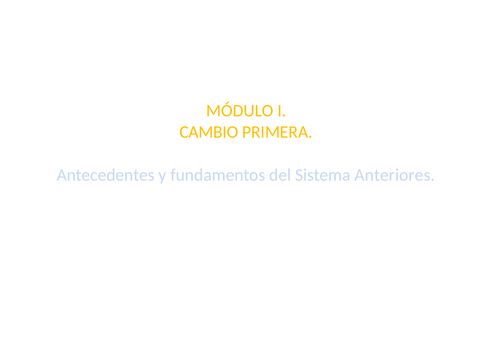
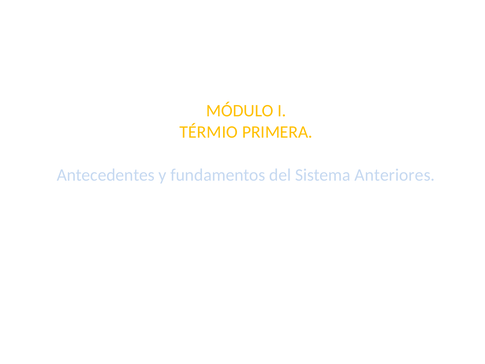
CAMBIO: CAMBIO -> TÉRMIO
